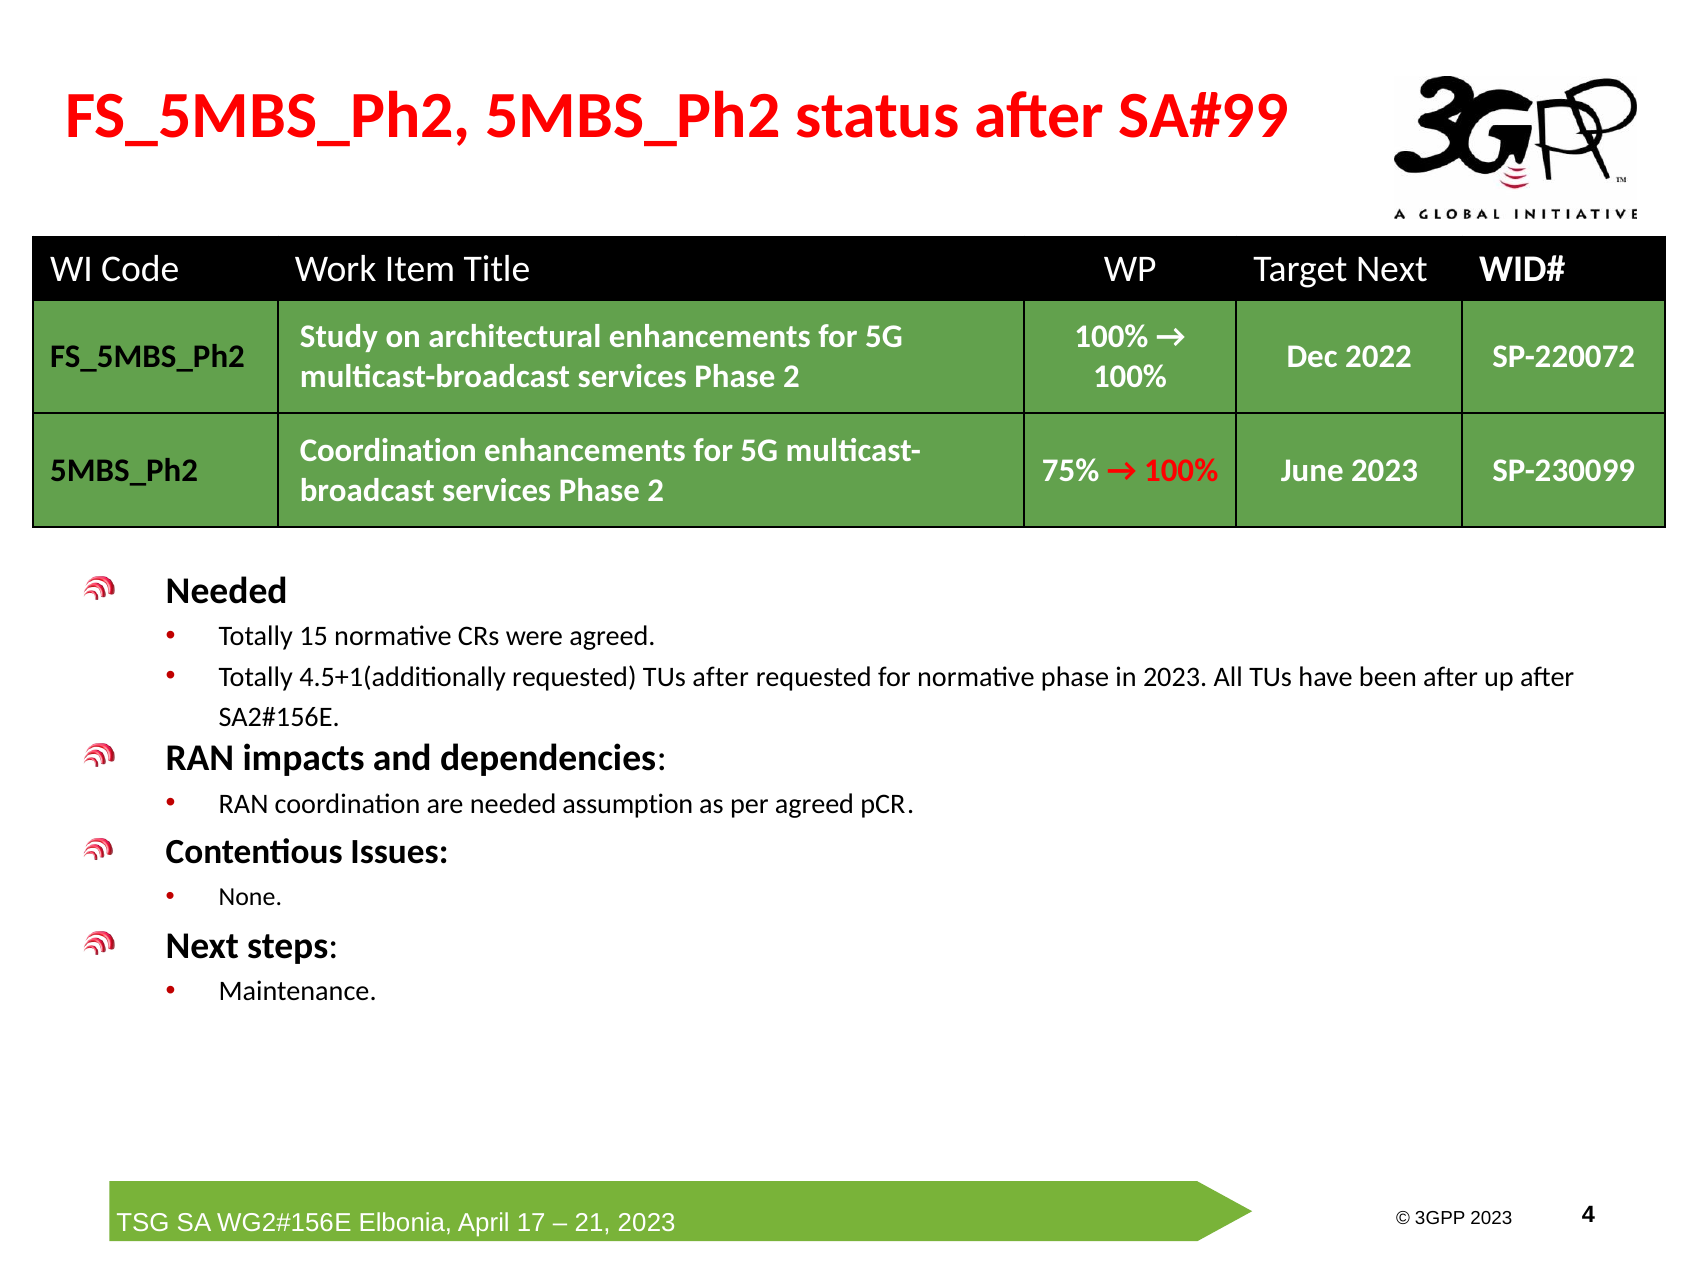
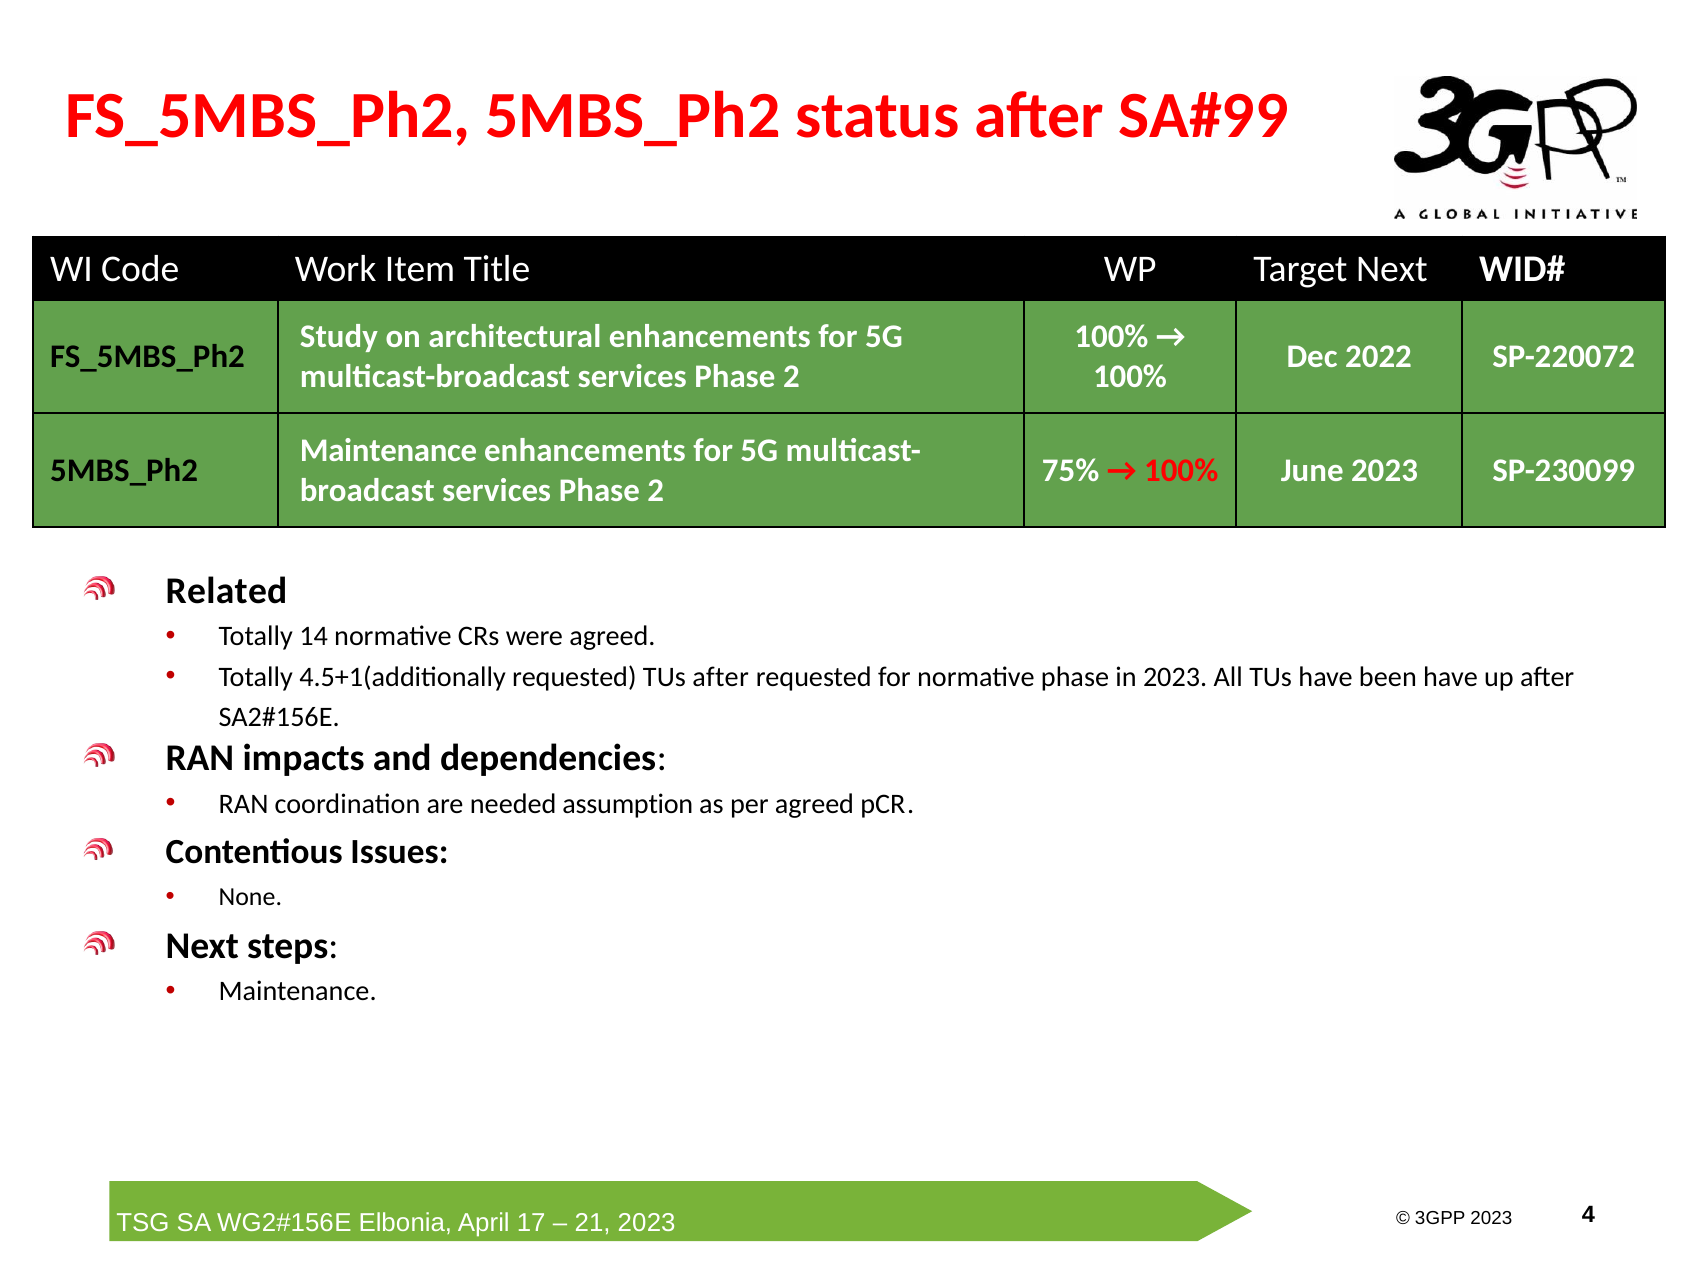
Coordination at (388, 450): Coordination -> Maintenance
Needed at (227, 591): Needed -> Related
15: 15 -> 14
been after: after -> have
